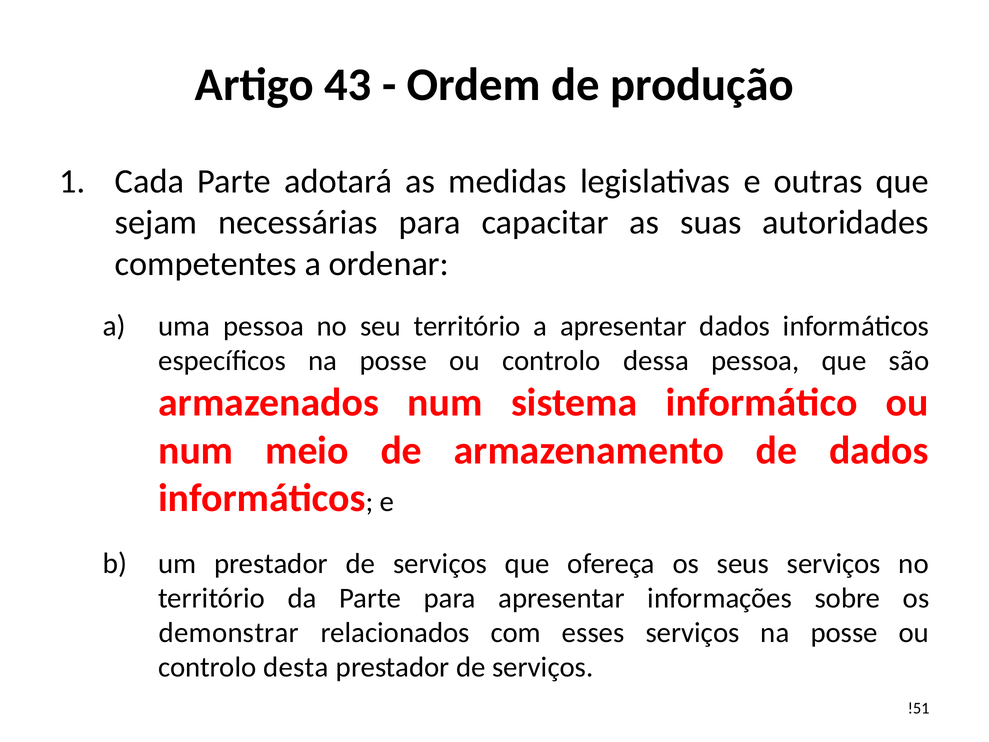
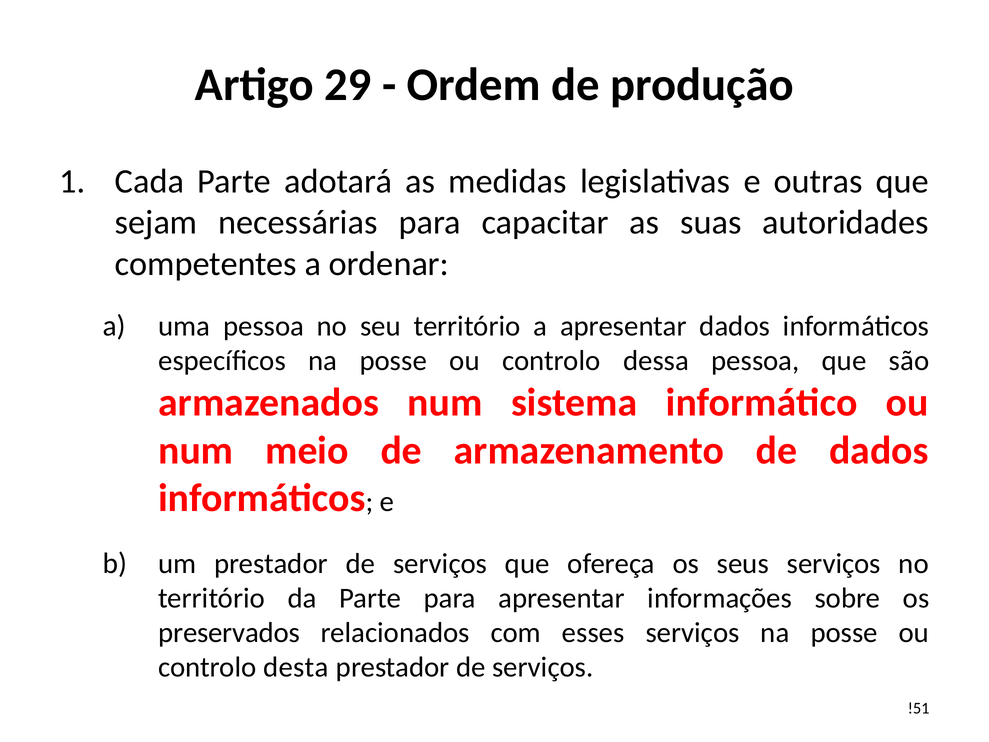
43: 43 -> 29
demonstrar: demonstrar -> preservados
